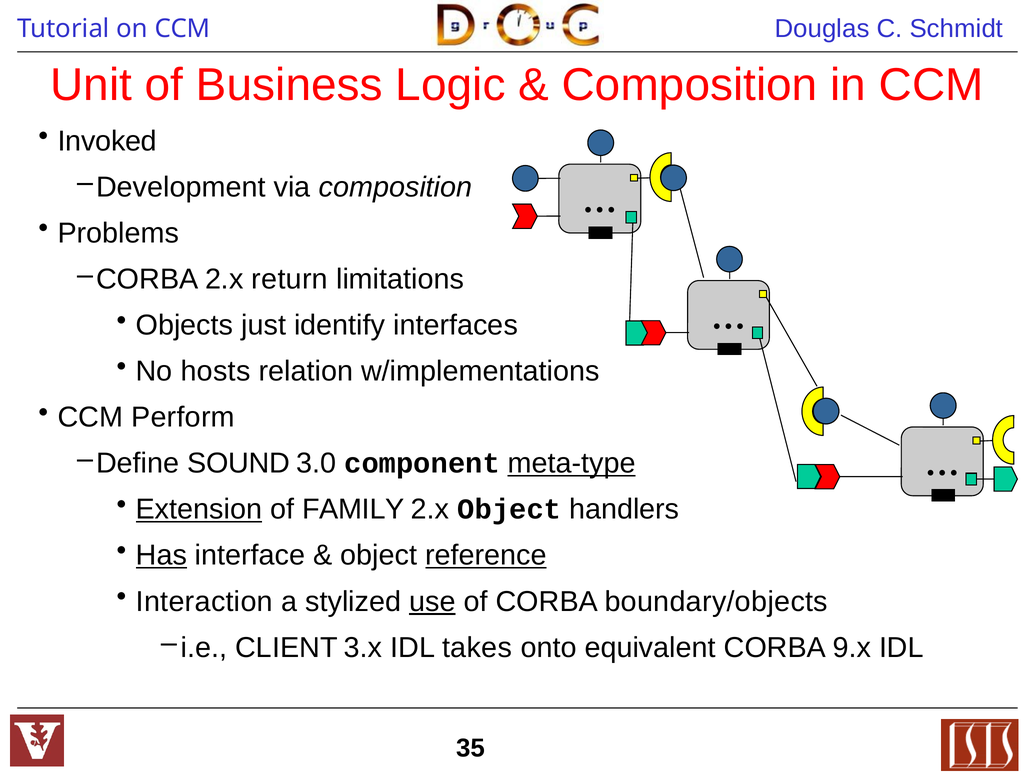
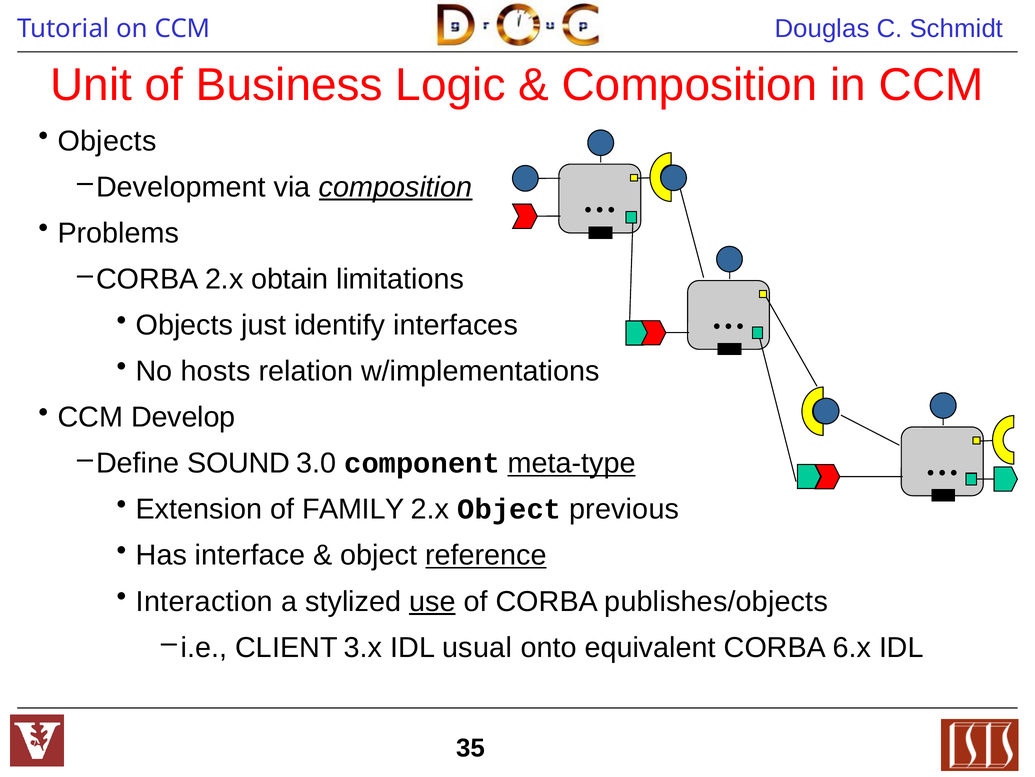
Invoked at (107, 141): Invoked -> Objects
composition at (396, 187) underline: none -> present
return: return -> obtain
Perform: Perform -> Develop
Extension underline: present -> none
handlers: handlers -> previous
Has underline: present -> none
boundary/objects: boundary/objects -> publishes/objects
takes: takes -> usual
9.x: 9.x -> 6.x
